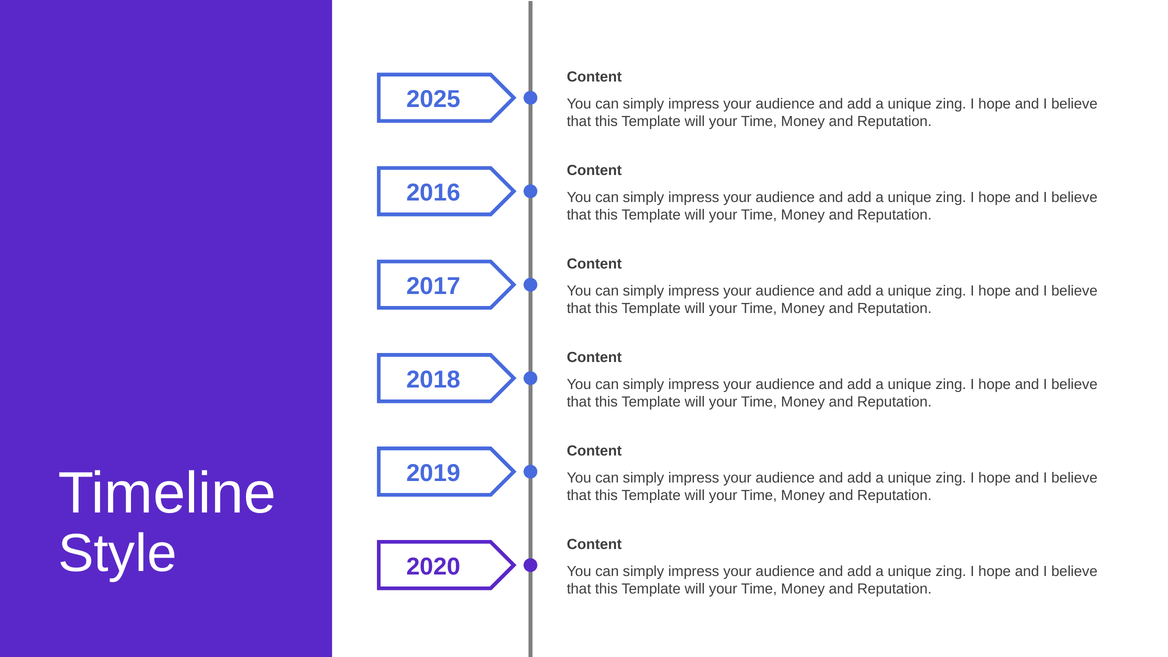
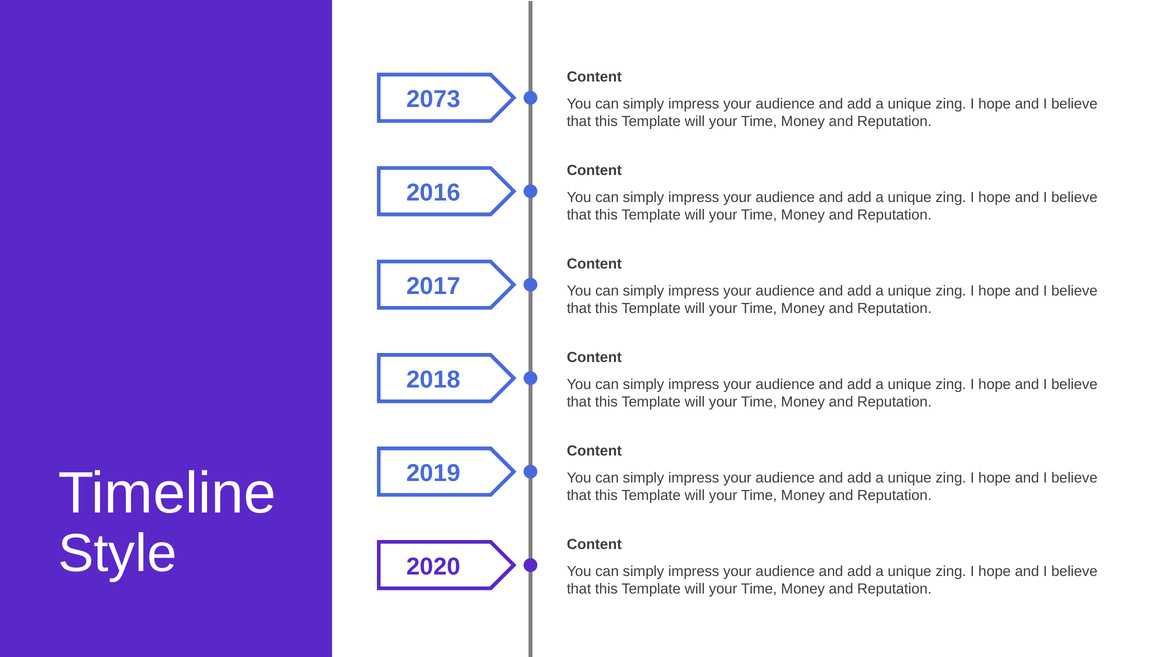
2025: 2025 -> 2073
